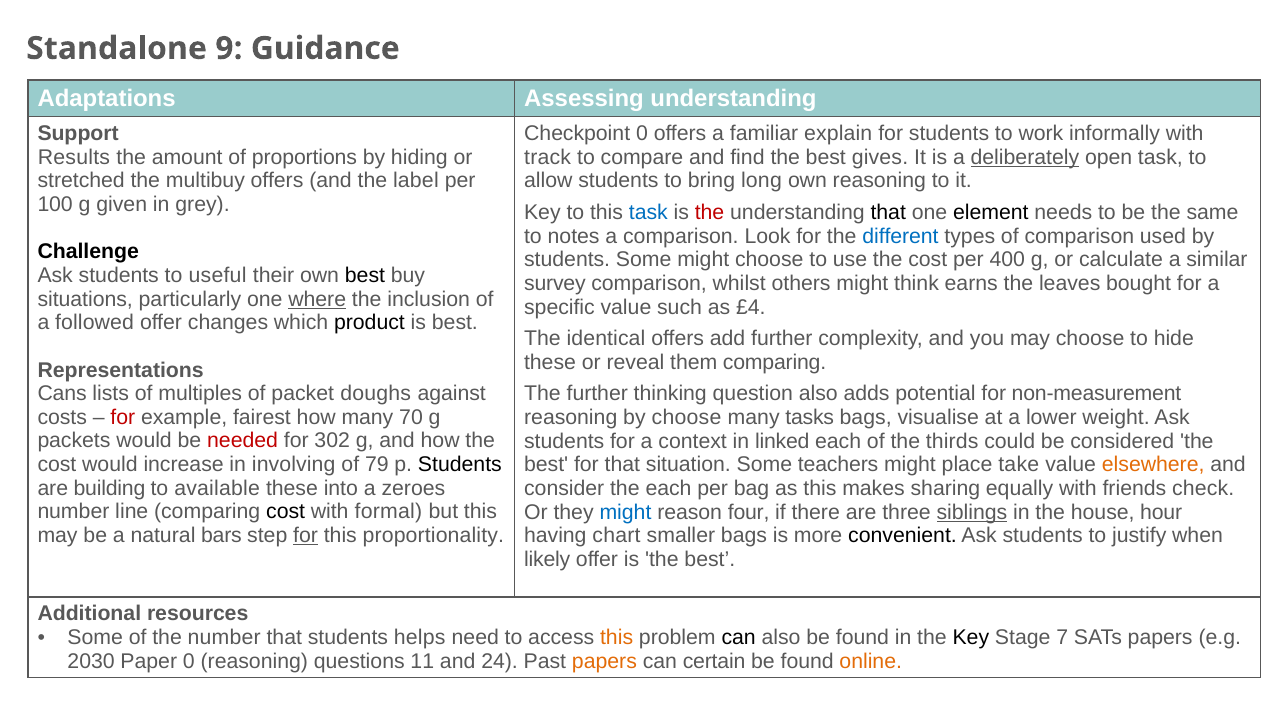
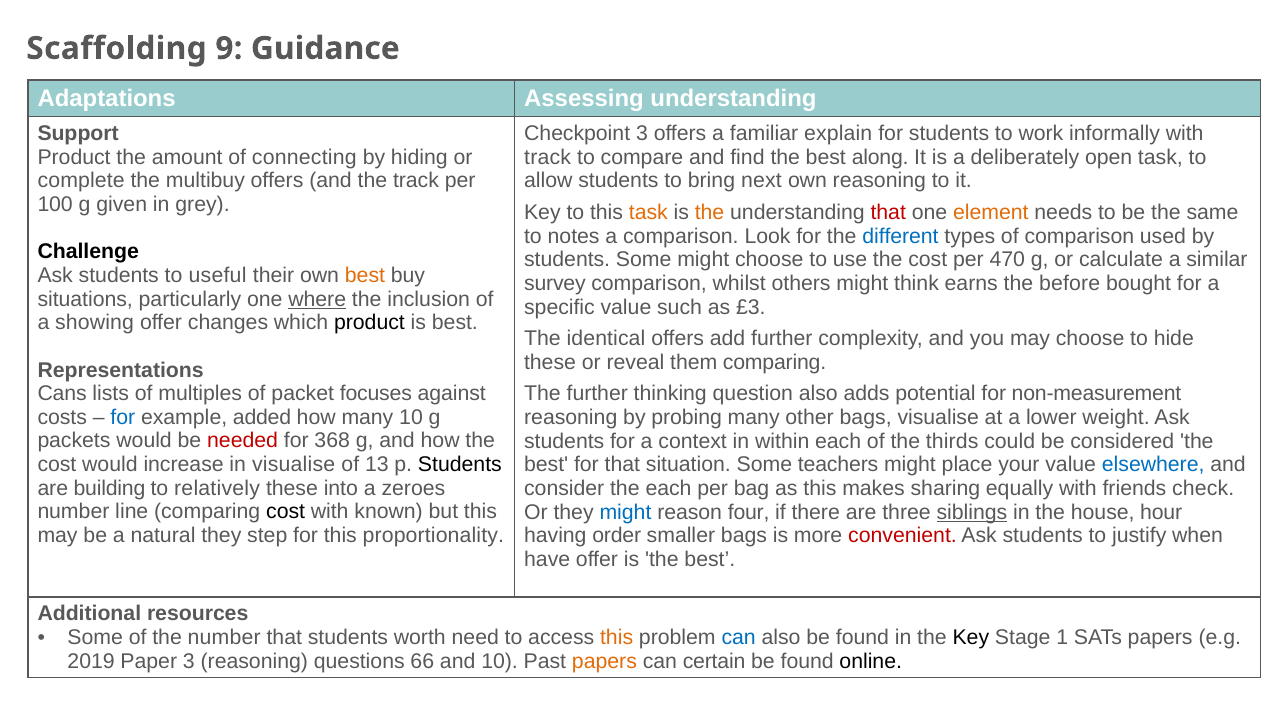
Standalone: Standalone -> Scaffolding
Checkpoint 0: 0 -> 3
Results at (74, 157): Results -> Product
proportions: proportions -> connecting
gives: gives -> along
deliberately underline: present -> none
stretched: stretched -> complete
the label: label -> track
long: long -> next
task at (648, 213) colour: blue -> orange
the at (710, 213) colour: red -> orange
that at (888, 213) colour: black -> red
element colour: black -> orange
400: 400 -> 470
best at (365, 276) colour: black -> orange
leaves: leaves -> before
£4: £4 -> £3
followed: followed -> showing
doughs: doughs -> focuses
for at (123, 417) colour: red -> blue
fairest: fairest -> added
many 70: 70 -> 10
by choose: choose -> probing
tasks: tasks -> other
302: 302 -> 368
linked: linked -> within
in involving: involving -> visualise
79: 79 -> 13
take: take -> your
elsewhere colour: orange -> blue
available: available -> relatively
formal: formal -> known
natural bars: bars -> they
for at (306, 536) underline: present -> none
chart: chart -> order
convenient colour: black -> red
likely: likely -> have
helps: helps -> worth
can at (739, 638) colour: black -> blue
7: 7 -> 1
2030: 2030 -> 2019
Paper 0: 0 -> 3
11: 11 -> 66
and 24: 24 -> 10
online colour: orange -> black
